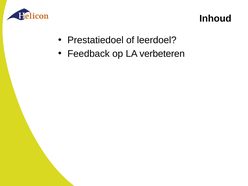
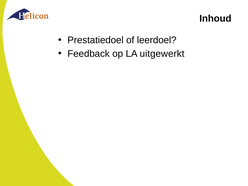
verbeteren: verbeteren -> uitgewerkt
